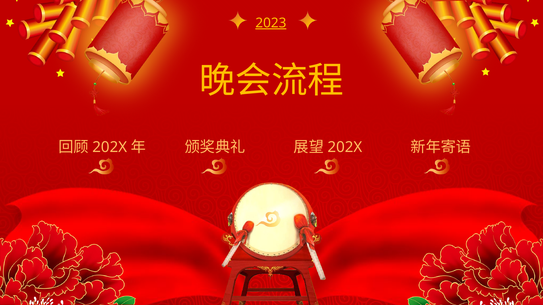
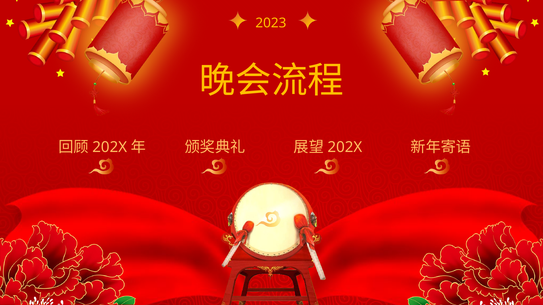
2023 underline: present -> none
